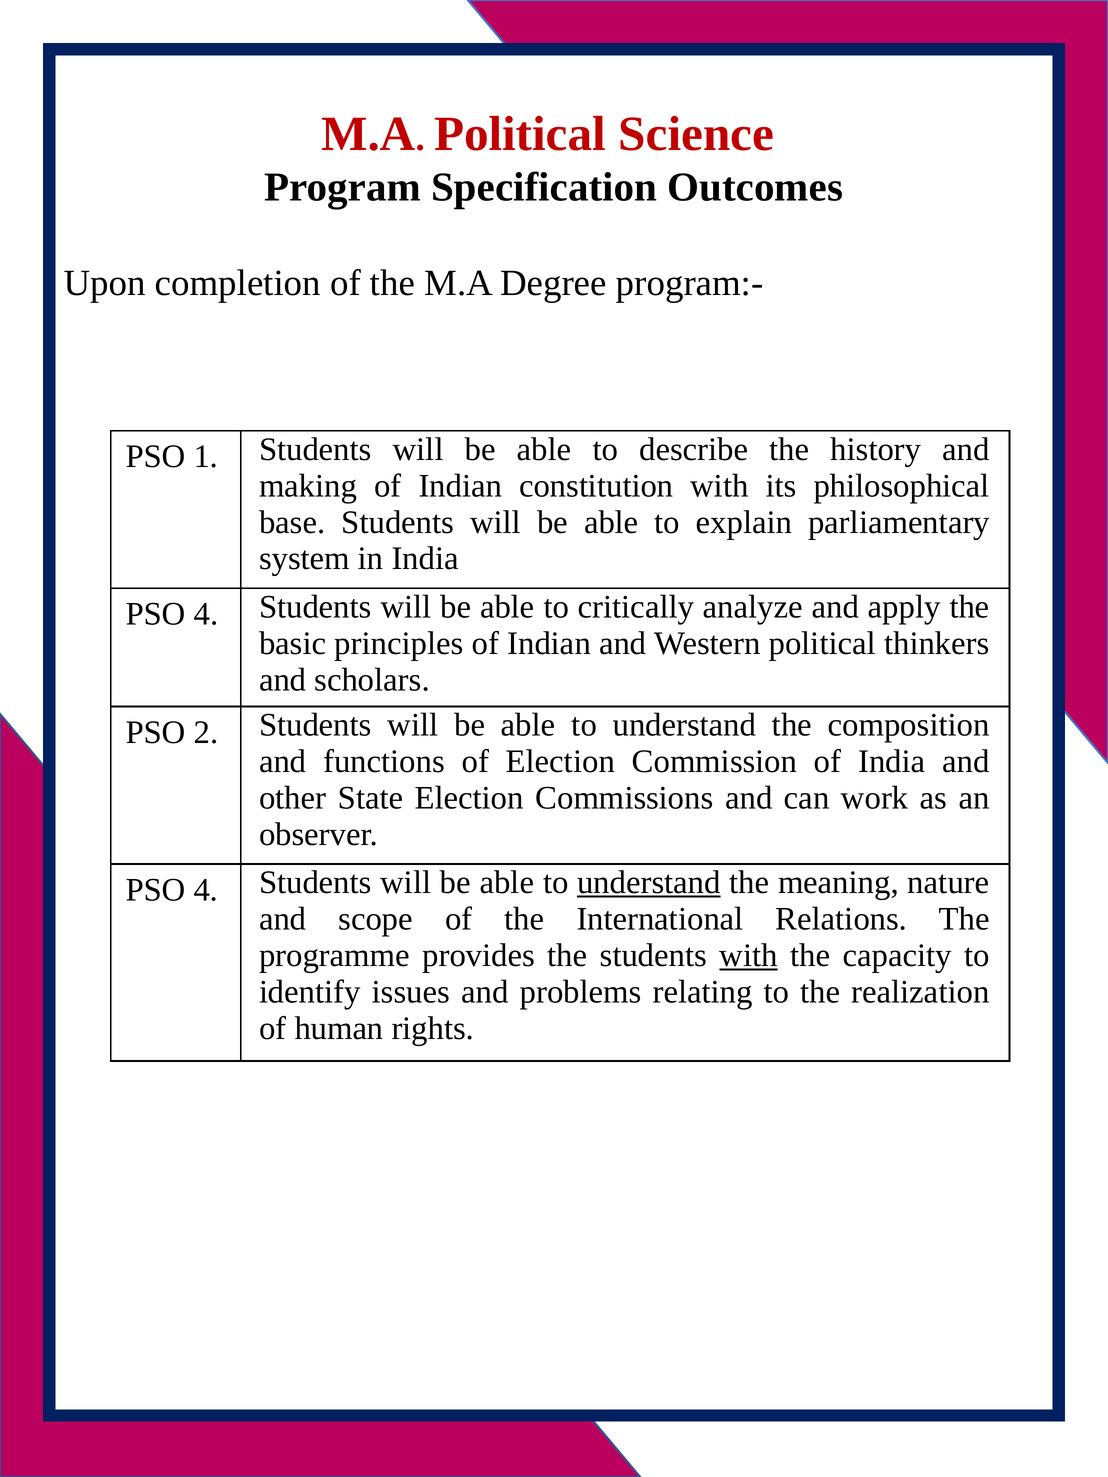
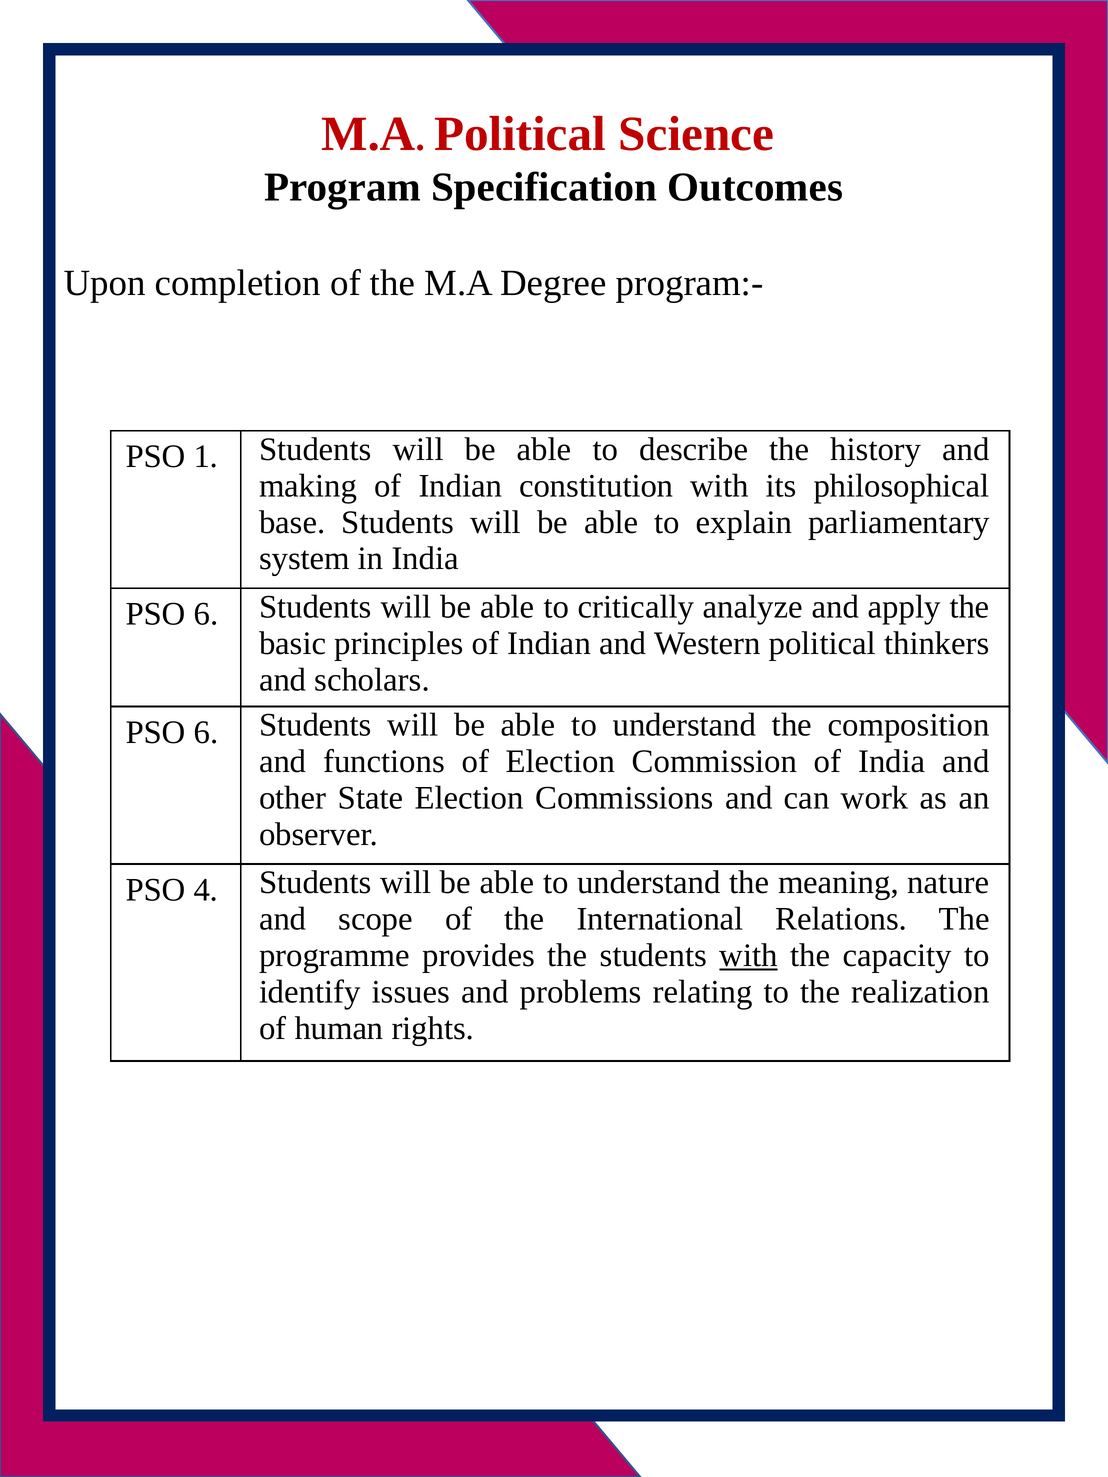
4 at (206, 614): 4 -> 6
2 at (206, 732): 2 -> 6
understand at (649, 883) underline: present -> none
